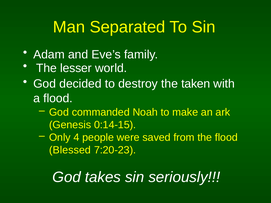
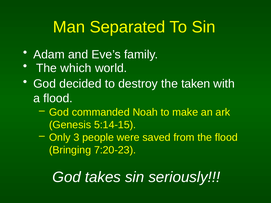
lesser: lesser -> which
0:14-15: 0:14-15 -> 5:14-15
4: 4 -> 3
Blessed: Blessed -> Bringing
